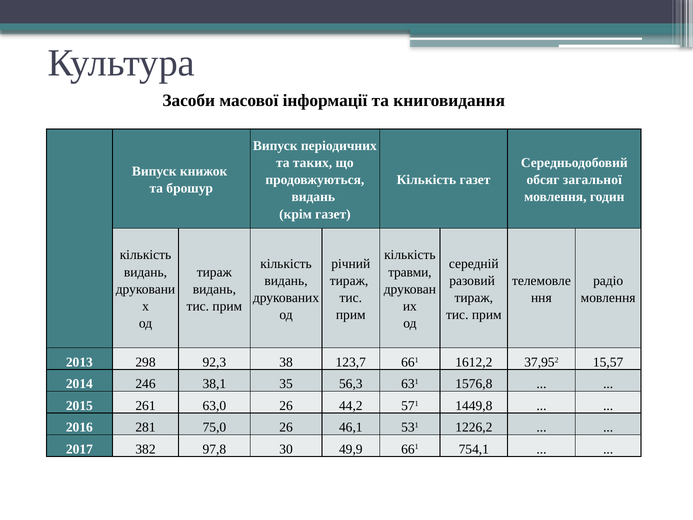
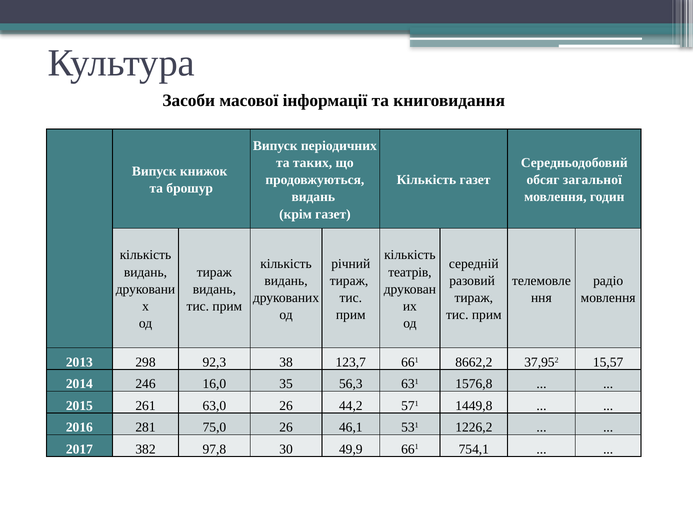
травми: травми -> театрів
1612,2: 1612,2 -> 8662,2
38,1: 38,1 -> 16,0
